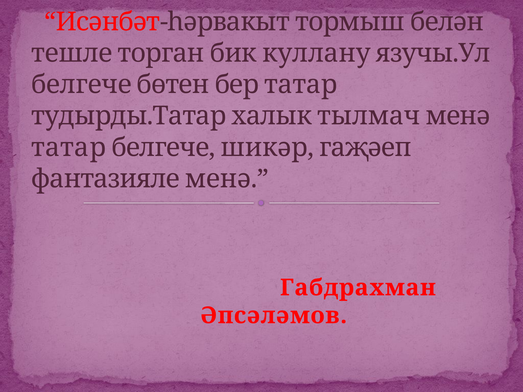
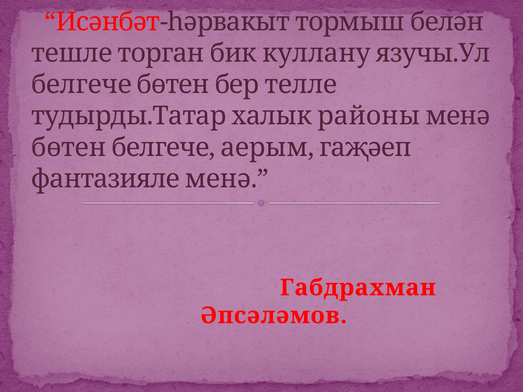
бер татар: татар -> телле
тылмач: тылмач -> районы
татар at (69, 147): татар -> бөтен
шикәр: шикәр -> аерым
